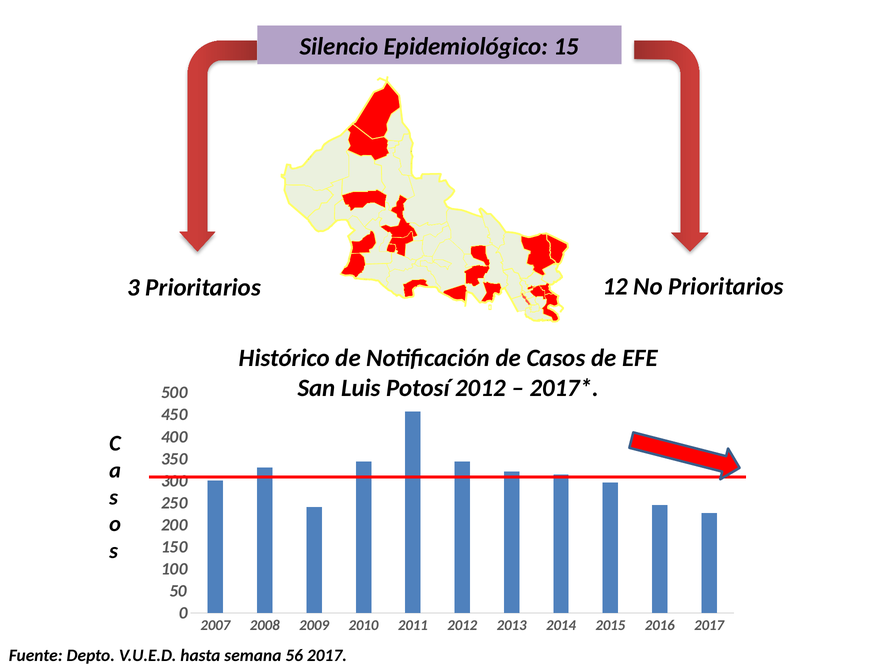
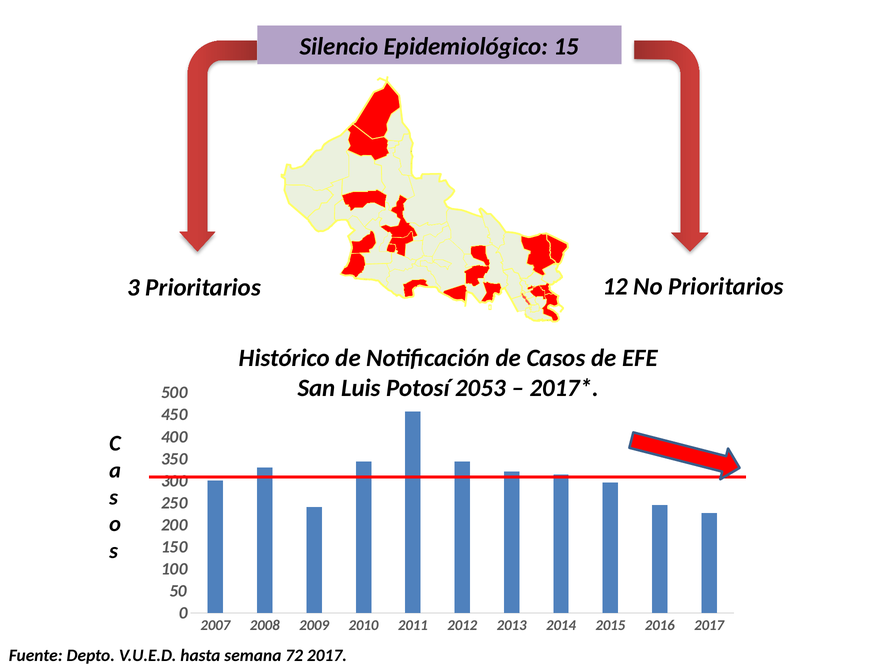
Potosí 2012: 2012 -> 2053
56: 56 -> 72
